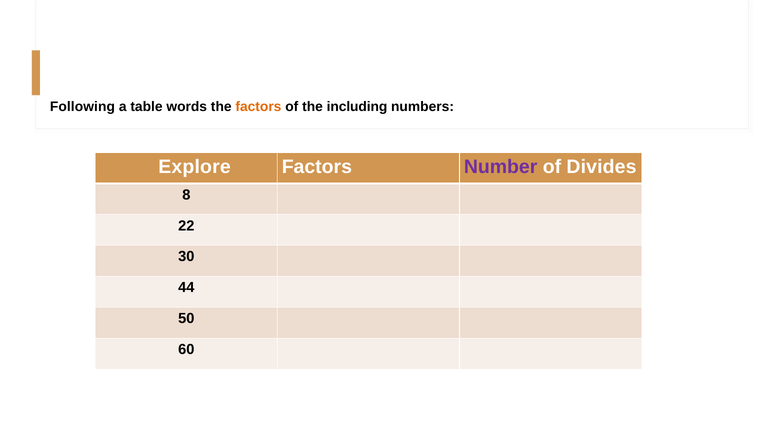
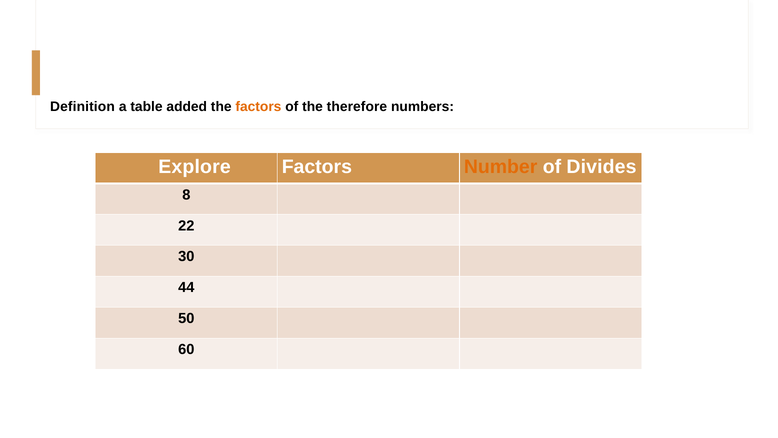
Following: Following -> Definition
words: words -> added
including: including -> therefore
Number colour: purple -> orange
